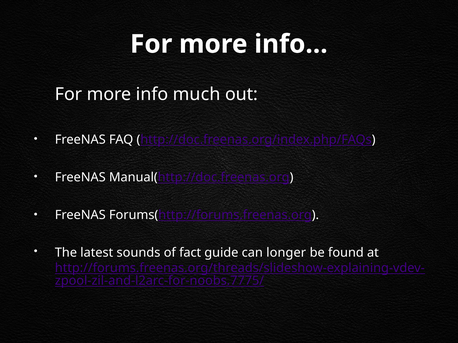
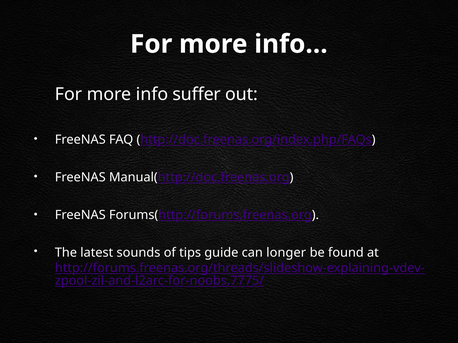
much: much -> suffer
fact: fact -> tips
